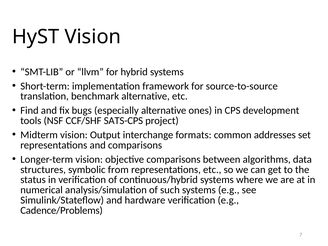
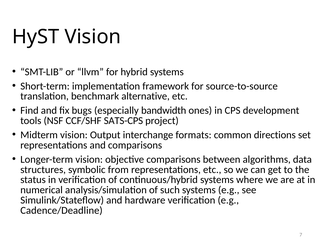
especially alternative: alternative -> bandwidth
addresses: addresses -> directions
Cadence/Problems: Cadence/Problems -> Cadence/Deadline
